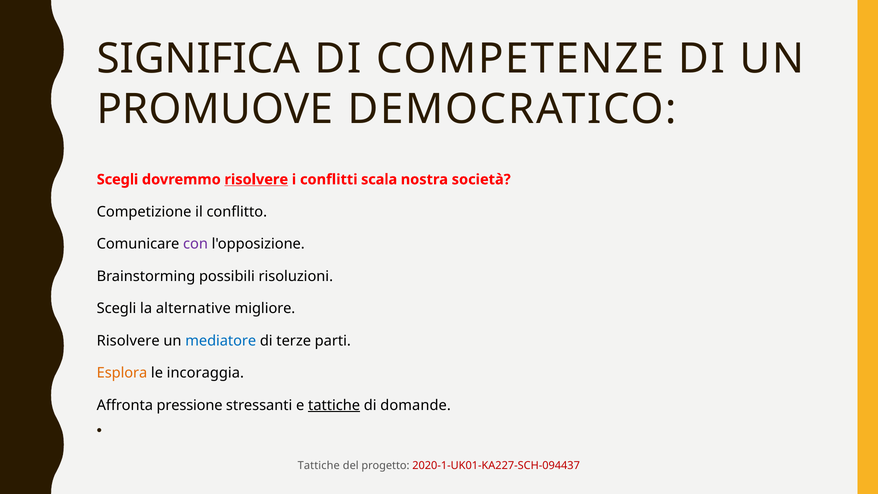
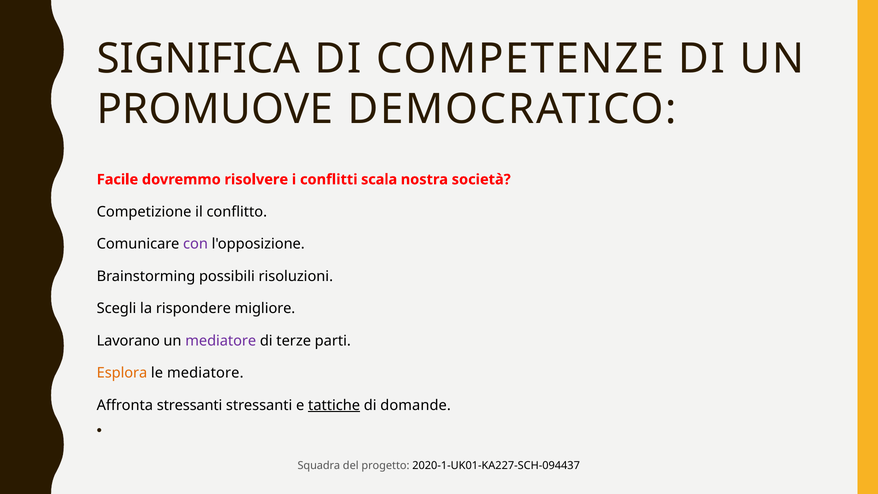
Scegli at (118, 179): Scegli -> Facile
risolvere at (256, 179) underline: present -> none
alternative: alternative -> rispondere
Risolvere at (128, 341): Risolvere -> Lavorano
mediatore at (221, 341) colour: blue -> purple
le incoraggia: incoraggia -> mediatore
Affronta pressione: pressione -> stressanti
Tattiche at (319, 466): Tattiche -> Squadra
2020-1-UK01-KA227-SCH-094437 colour: red -> black
